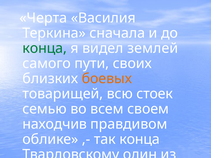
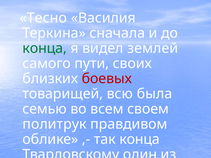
Черта: Черта -> Тесно
боевых colour: orange -> red
стоек: стоек -> была
находчив: находчив -> политрук
